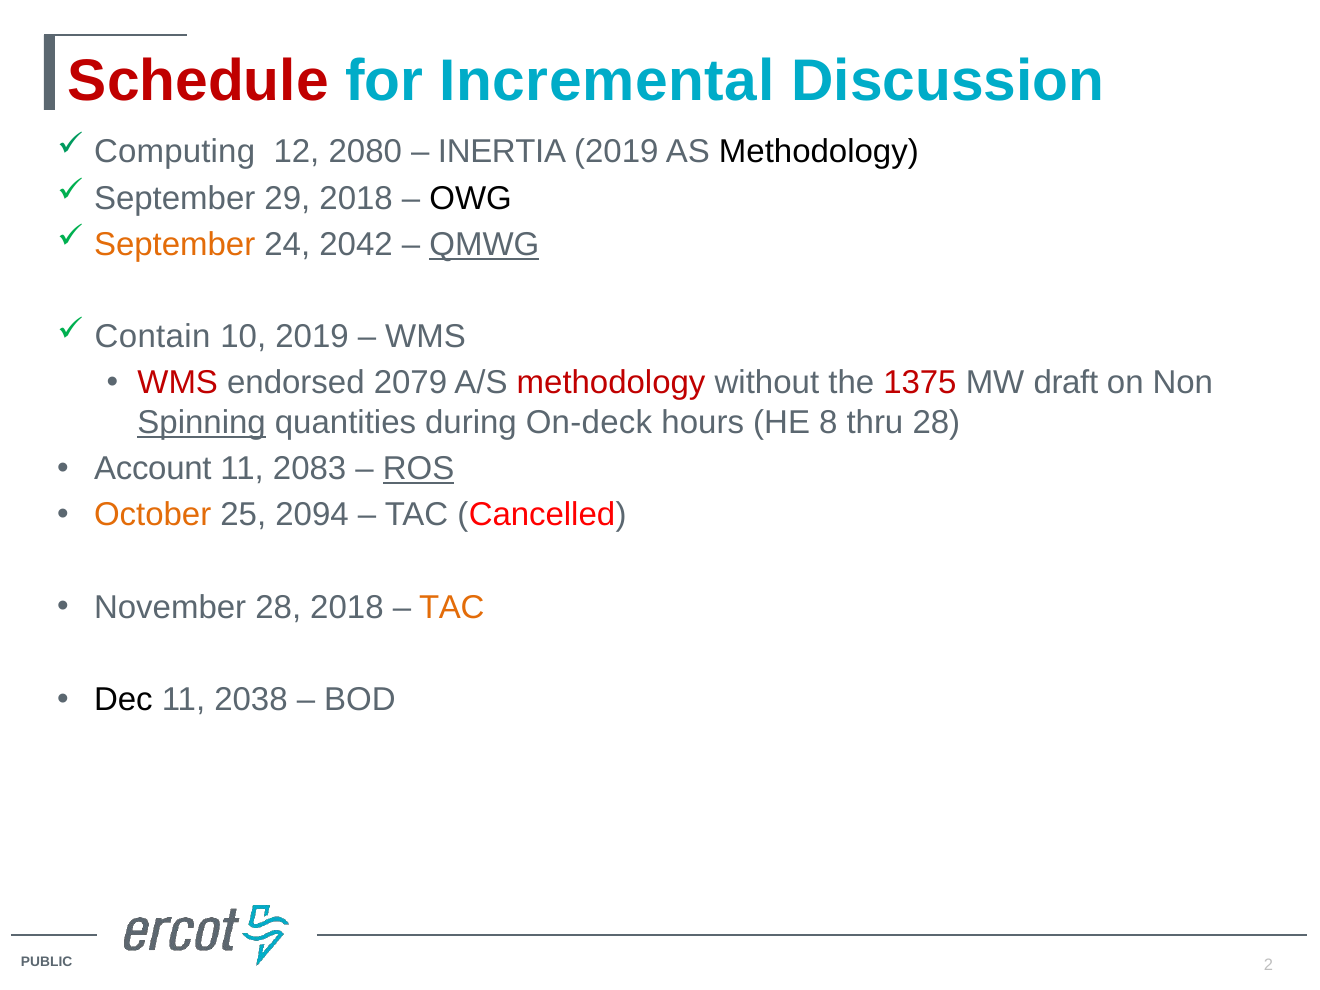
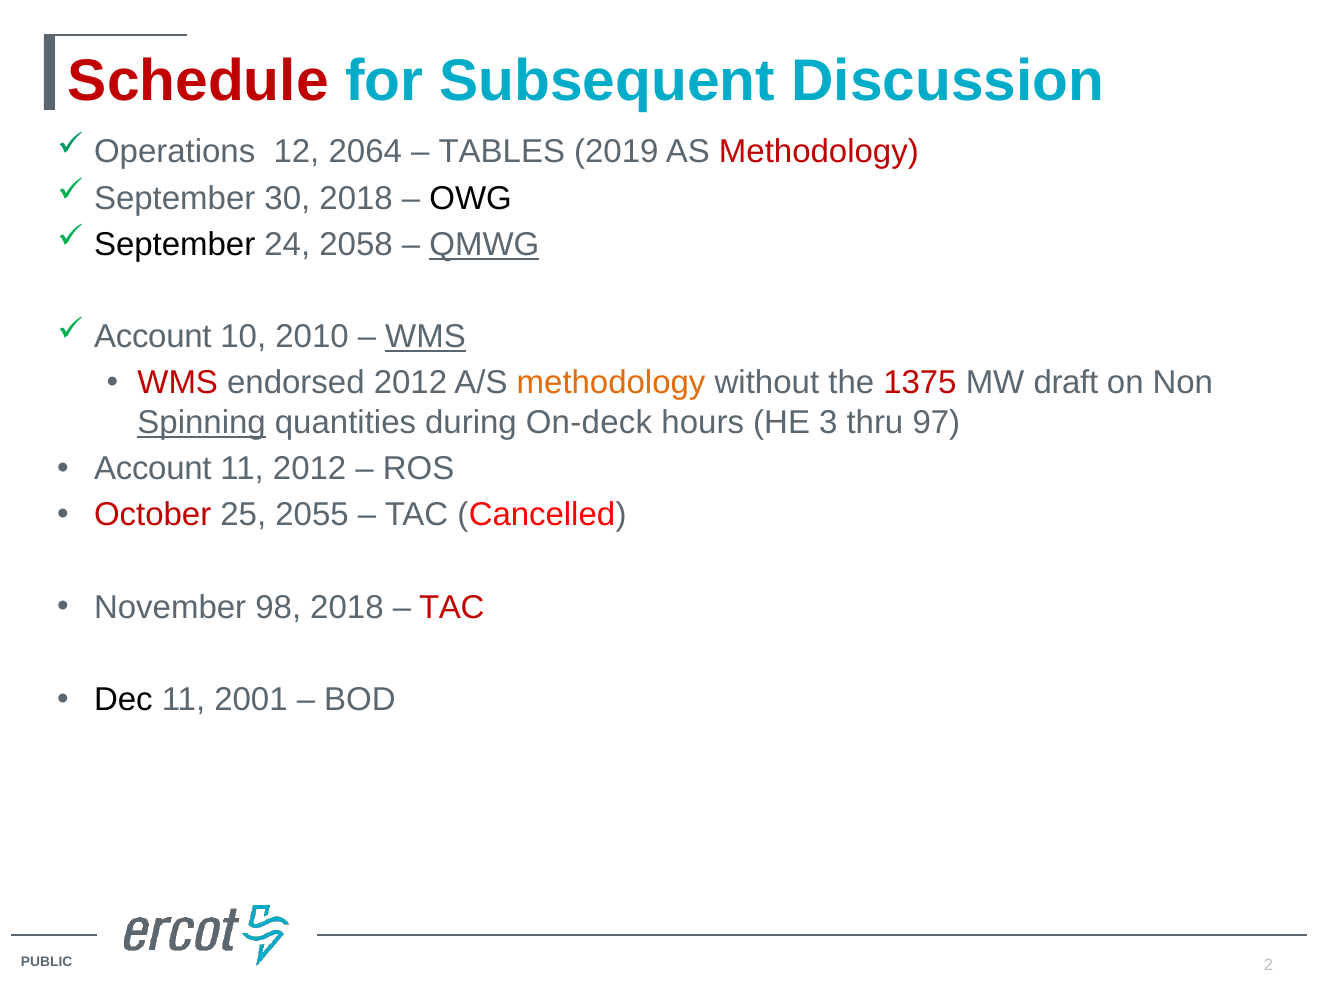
Incremental: Incremental -> Subsequent
Computing: Computing -> Operations
2080: 2080 -> 2064
INERTIA: INERTIA -> TABLES
Methodology at (819, 152) colour: black -> red
29: 29 -> 30
September at (175, 244) colour: orange -> black
2042: 2042 -> 2058
Contain at (153, 337): Contain -> Account
10 2019: 2019 -> 2010
WMS at (426, 337) underline: none -> present
endorsed 2079: 2079 -> 2012
methodology at (611, 383) colour: red -> orange
8: 8 -> 3
thru 28: 28 -> 97
11 2083: 2083 -> 2012
ROS underline: present -> none
October colour: orange -> red
2094: 2094 -> 2055
November 28: 28 -> 98
TAC at (452, 607) colour: orange -> red
2038: 2038 -> 2001
